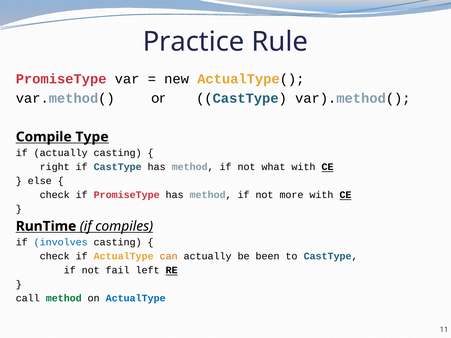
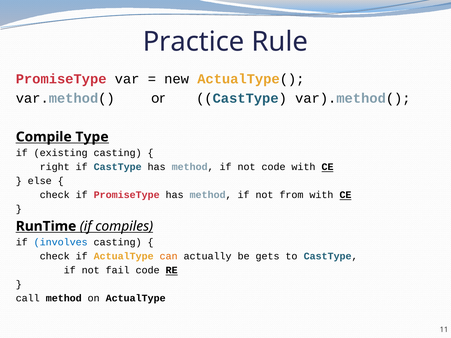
if actually: actually -> existing
not what: what -> code
more: more -> from
been: been -> gets
fail left: left -> code
method at (64, 299) colour: green -> black
ActualType at (136, 299) colour: blue -> black
